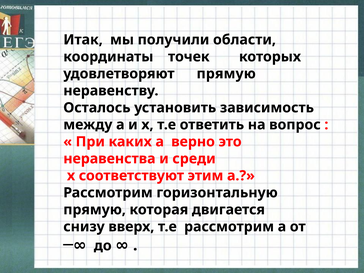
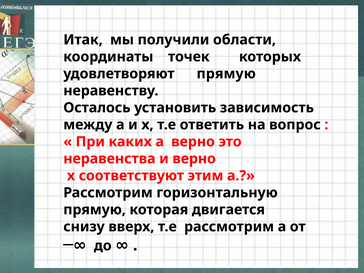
и среди: среди -> верно
